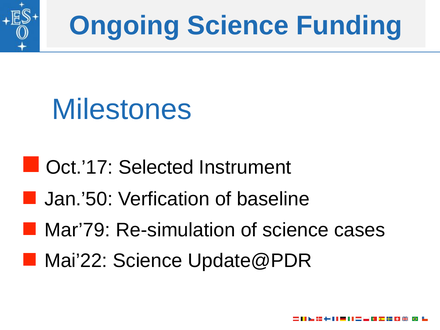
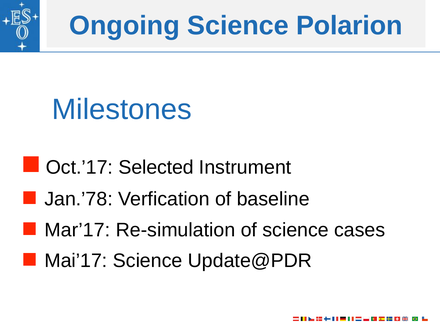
Funding: Funding -> Polarion
Jan.’50: Jan.’50 -> Jan.’78
Mar’79: Mar’79 -> Mar’17
Mai’22: Mai’22 -> Mai’17
